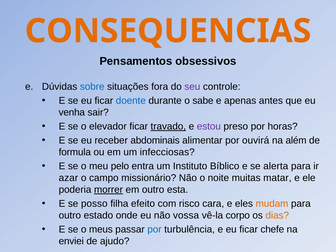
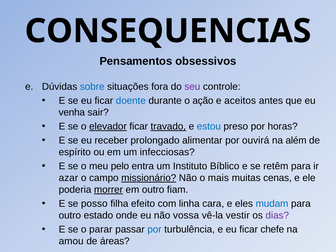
CONSEQUENCIAS colour: orange -> black
sabe: sabe -> ação
apenas: apenas -> aceitos
elevador underline: none -> present
estou colour: purple -> blue
abdominais: abdominais -> prolongado
formula: formula -> espírito
alerta: alerta -> retêm
missionário underline: none -> present
noite: noite -> mais
matar: matar -> cenas
esta: esta -> fiam
risco: risco -> linha
mudam colour: orange -> blue
corpo: corpo -> vestir
dias colour: orange -> purple
meus: meus -> parar
enviei: enviei -> amou
ajudo: ajudo -> áreas
